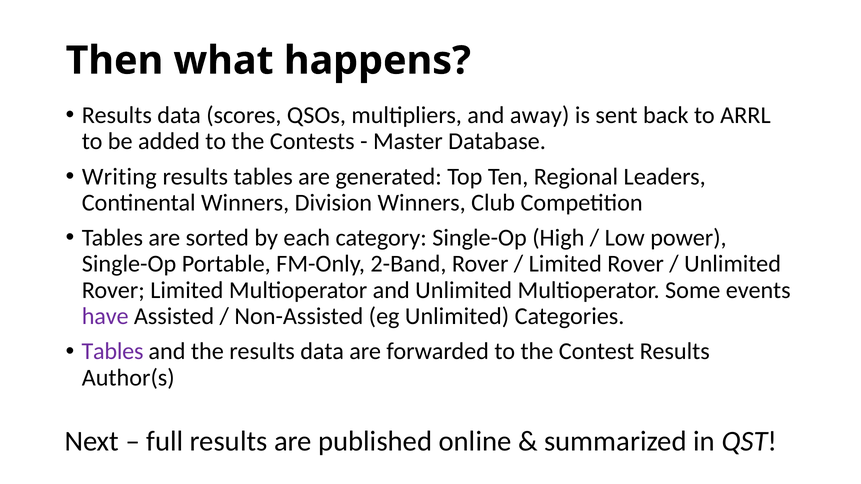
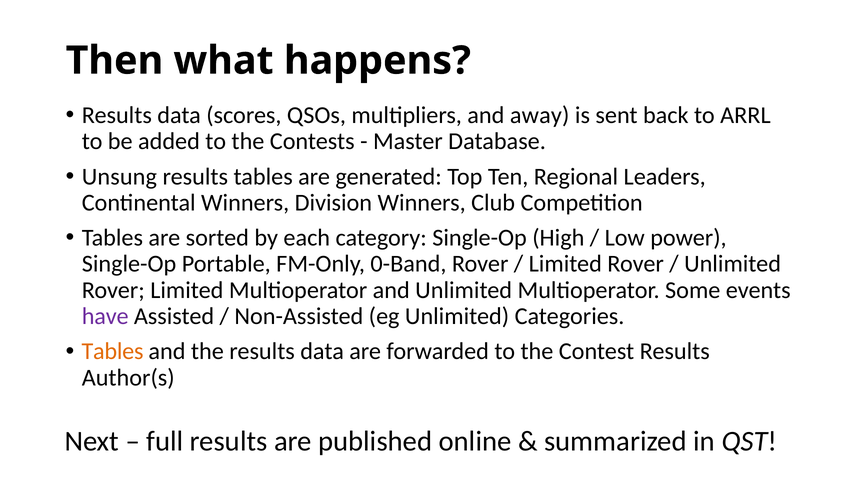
Writing: Writing -> Unsung
2-Band: 2-Band -> 0-Band
Tables at (113, 352) colour: purple -> orange
